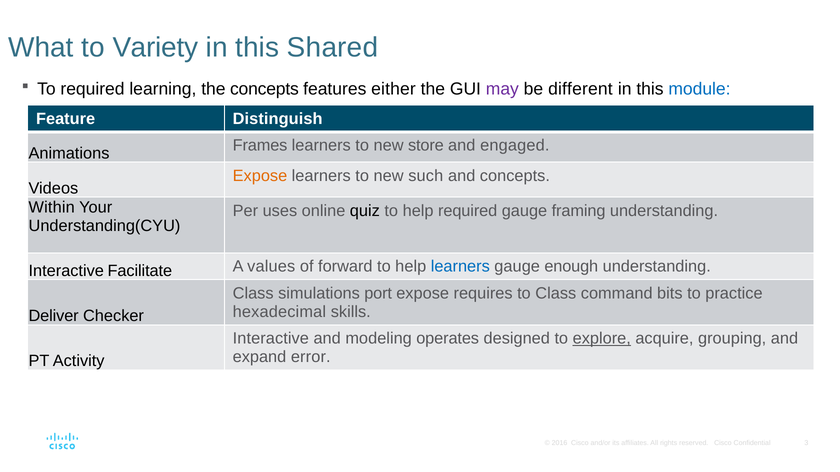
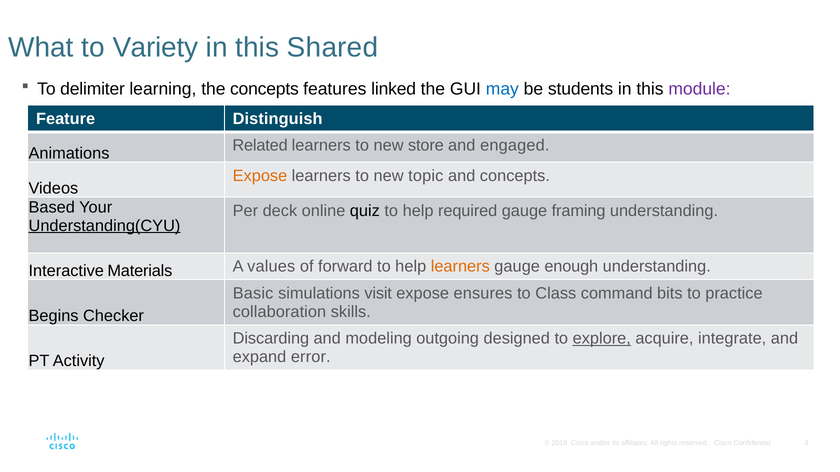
To required: required -> delimiter
either: either -> linked
may colour: purple -> blue
different: different -> students
module colour: blue -> purple
Frames: Frames -> Related
such: such -> topic
Within: Within -> Based
uses: uses -> deck
Understanding(CYU underline: none -> present
Facilitate: Facilitate -> Materials
learners at (460, 267) colour: blue -> orange
Class at (253, 294): Class -> Basic
port: port -> visit
requires: requires -> ensures
hexadecimal: hexadecimal -> collaboration
Deliver: Deliver -> Begins
Interactive at (271, 339): Interactive -> Discarding
operates: operates -> outgoing
grouping: grouping -> integrate
